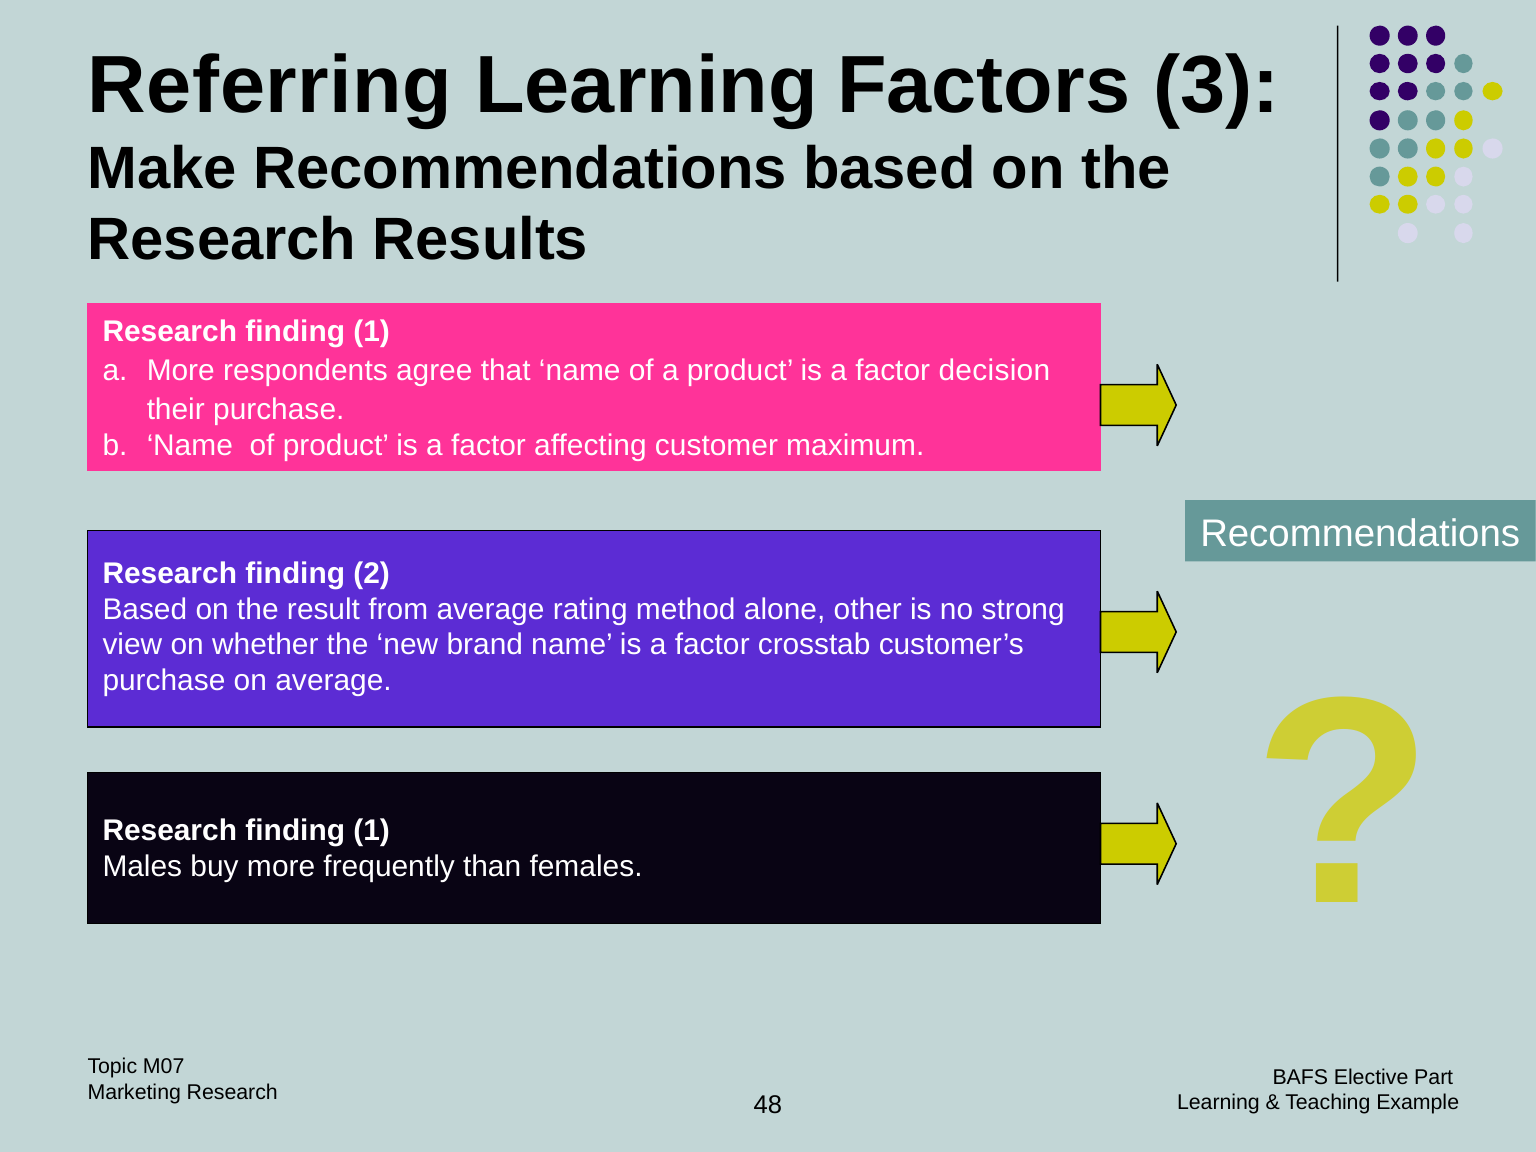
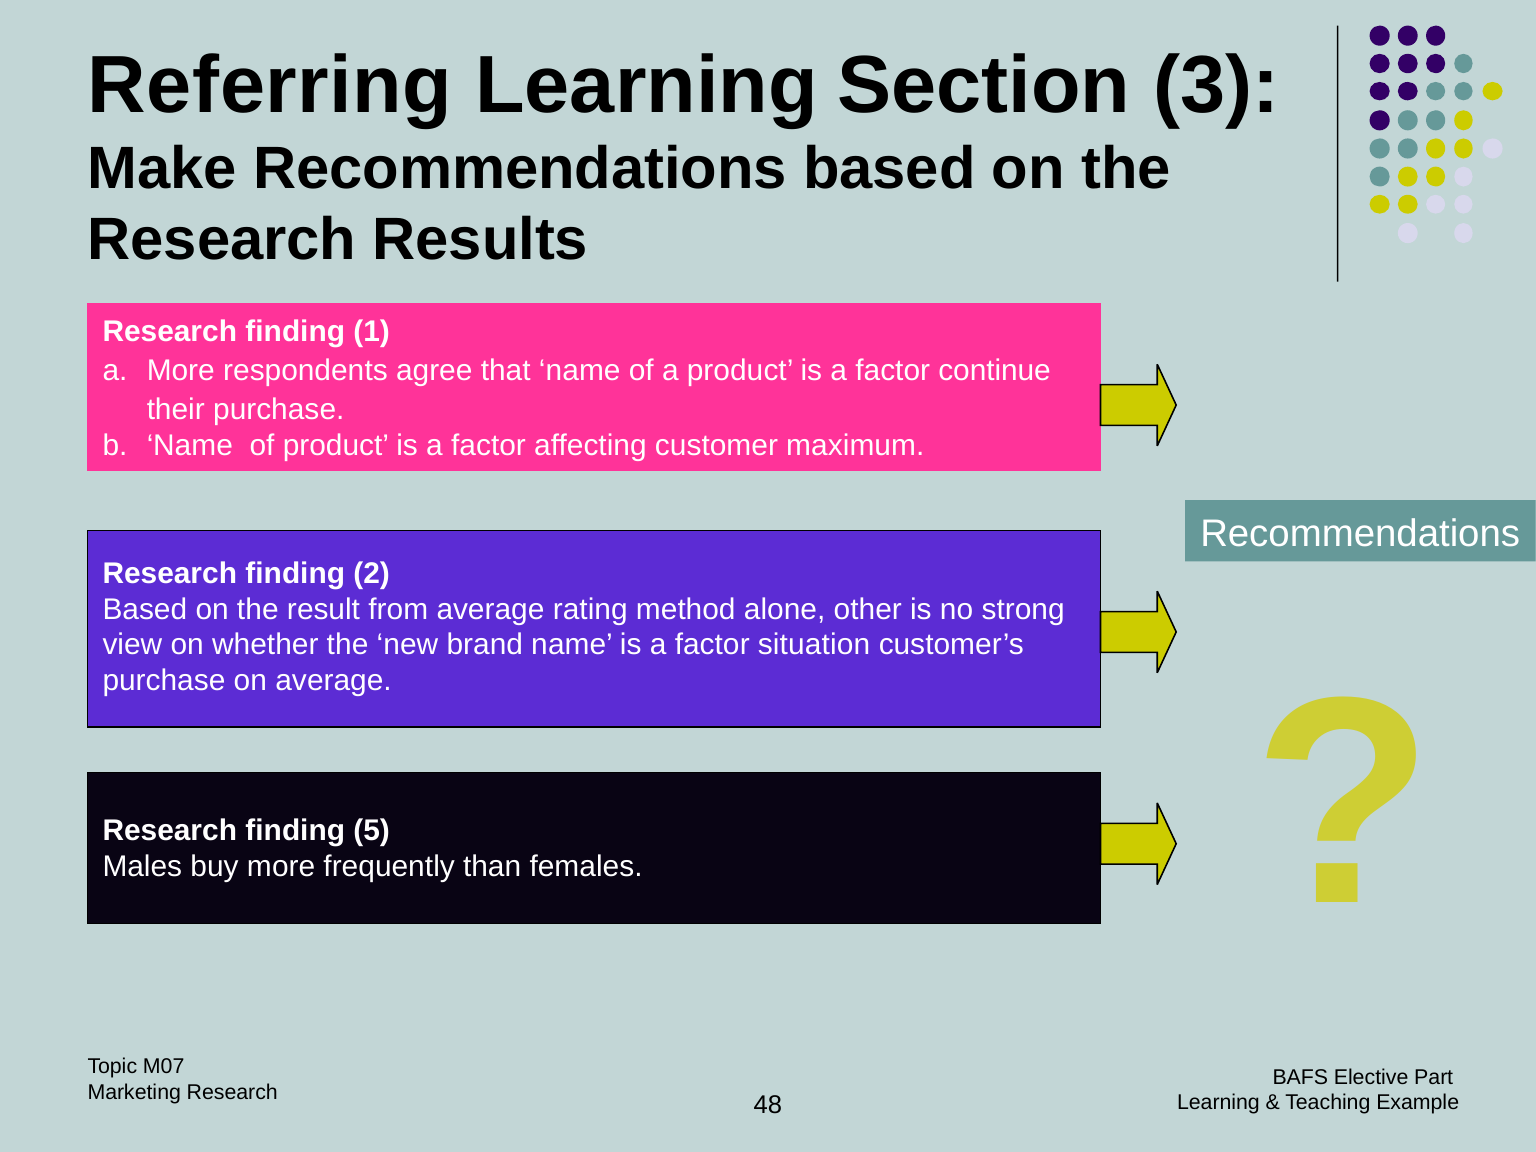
Factors: Factors -> Section
decision: decision -> continue
crosstab: crosstab -> situation
1 at (372, 830): 1 -> 5
